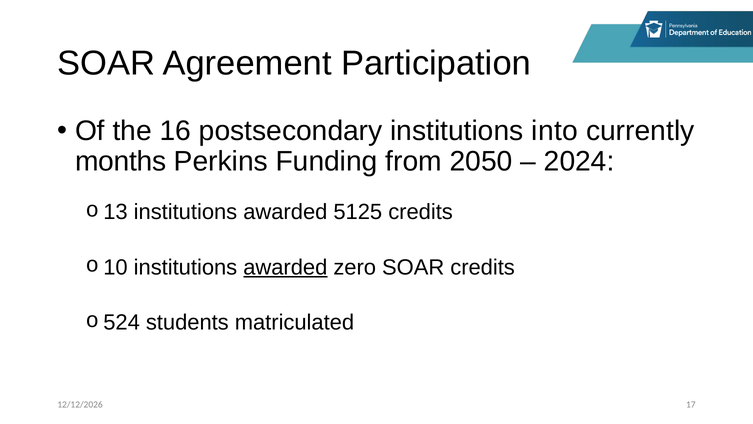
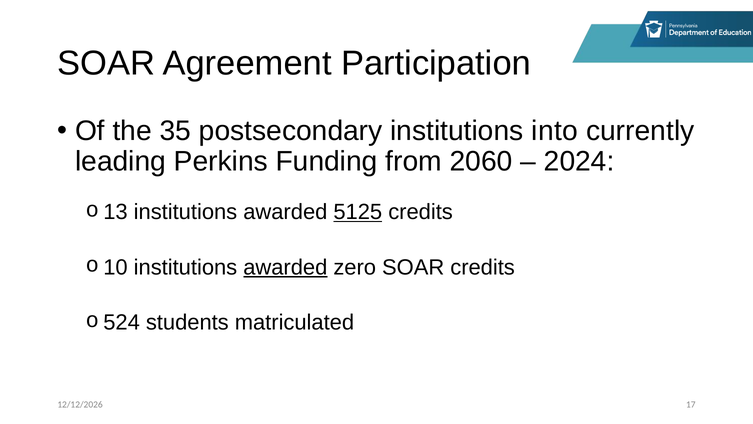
16: 16 -> 35
months: months -> leading
2050: 2050 -> 2060
5125 underline: none -> present
